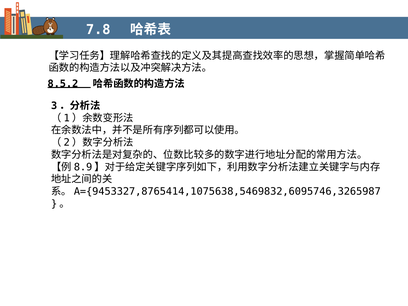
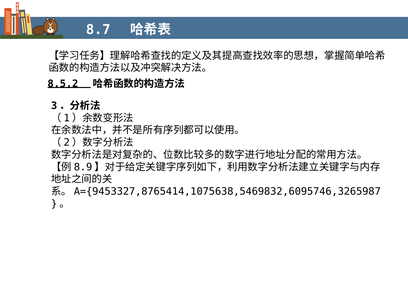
7.8: 7.8 -> 8.7
